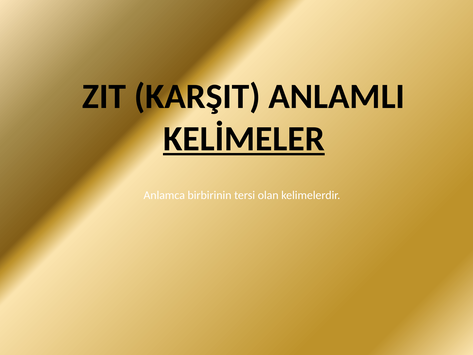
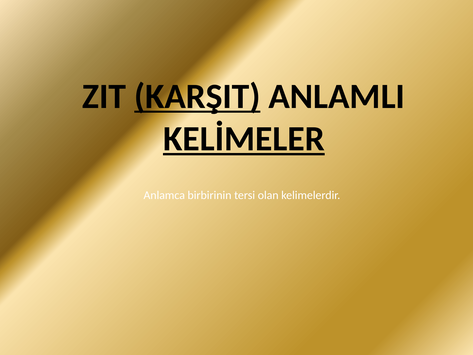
KARŞIT underline: none -> present
